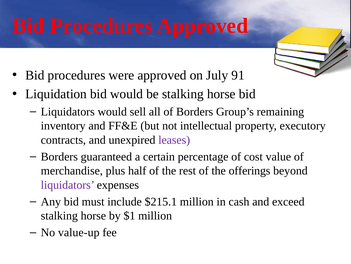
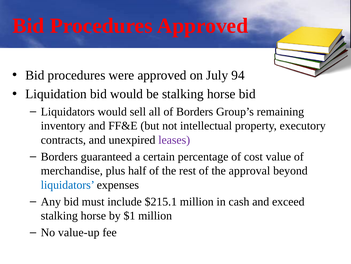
91: 91 -> 94
offerings: offerings -> approval
liquidators at (68, 184) colour: purple -> blue
